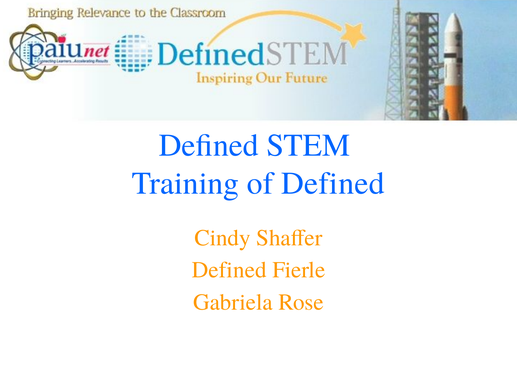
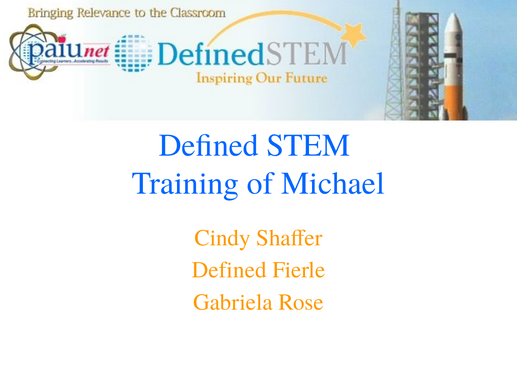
of Defined: Defined -> Michael
